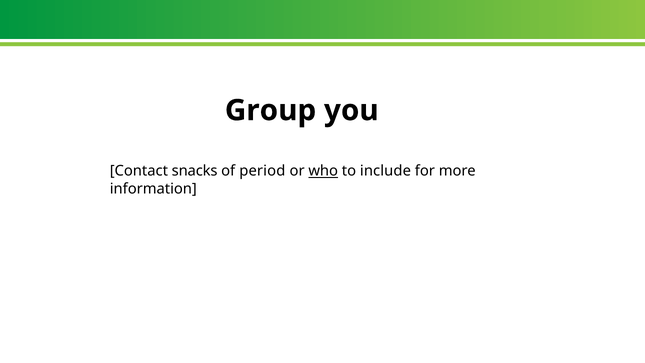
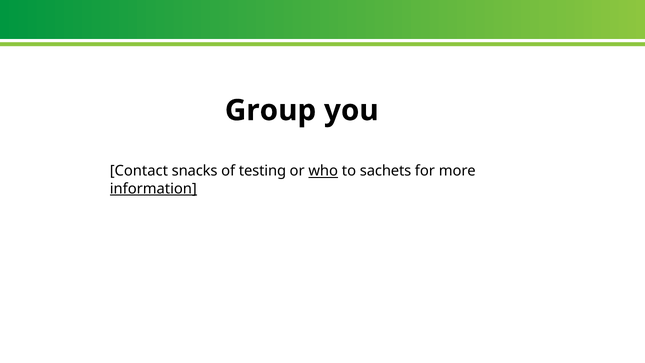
period: period -> testing
include: include -> sachets
information underline: none -> present
